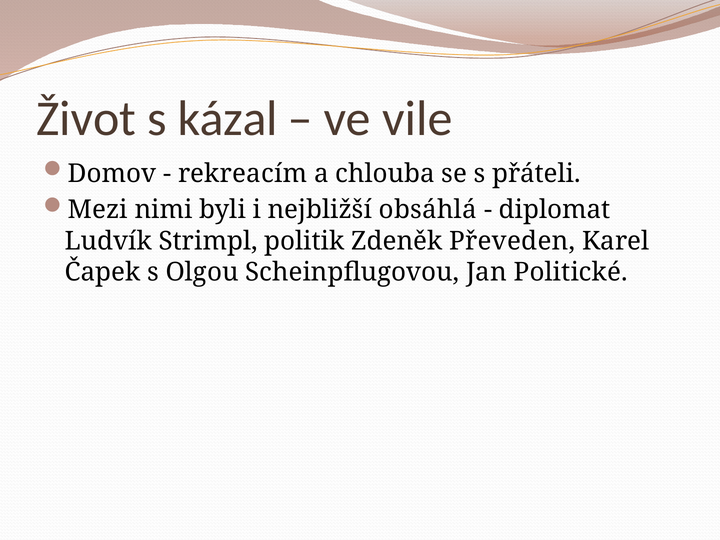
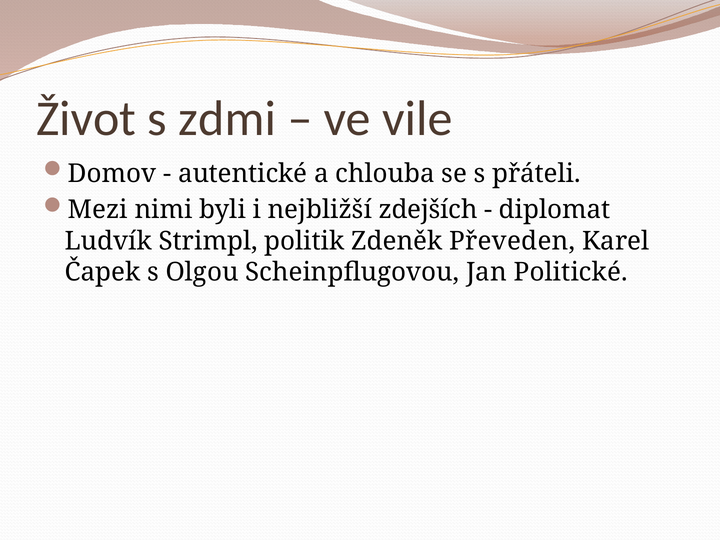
kázal: kázal -> zdmi
rekreacím: rekreacím -> autentické
obsáhlá: obsáhlá -> zdejších
